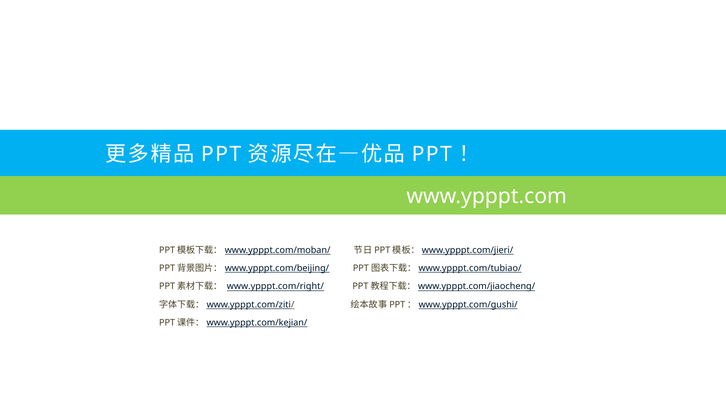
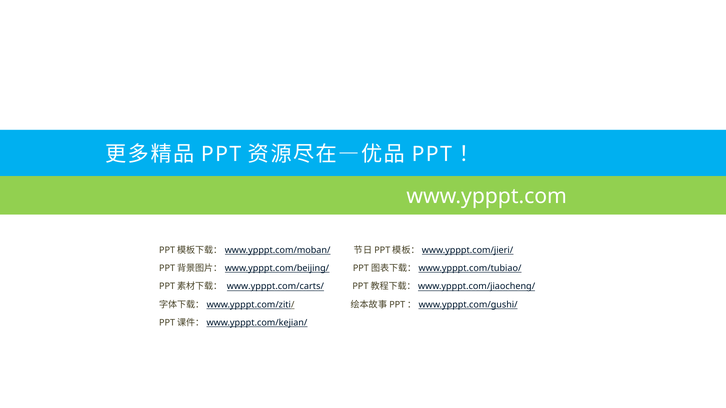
www.ypppt.com/right/: www.ypppt.com/right/ -> www.ypppt.com/carts/
